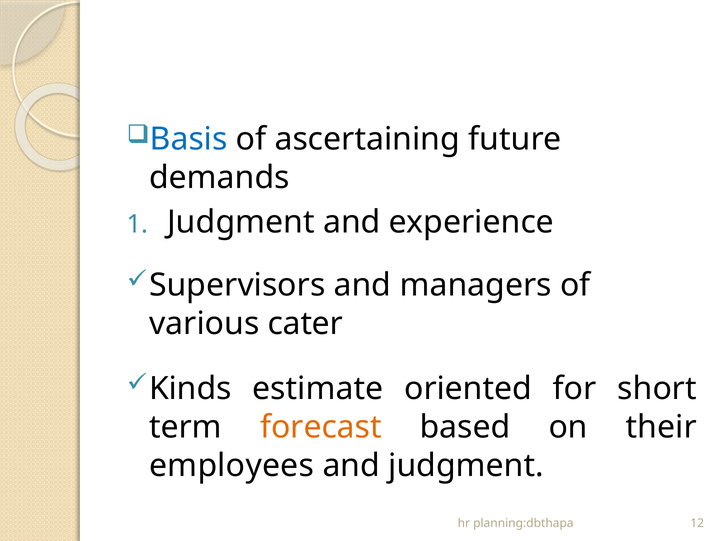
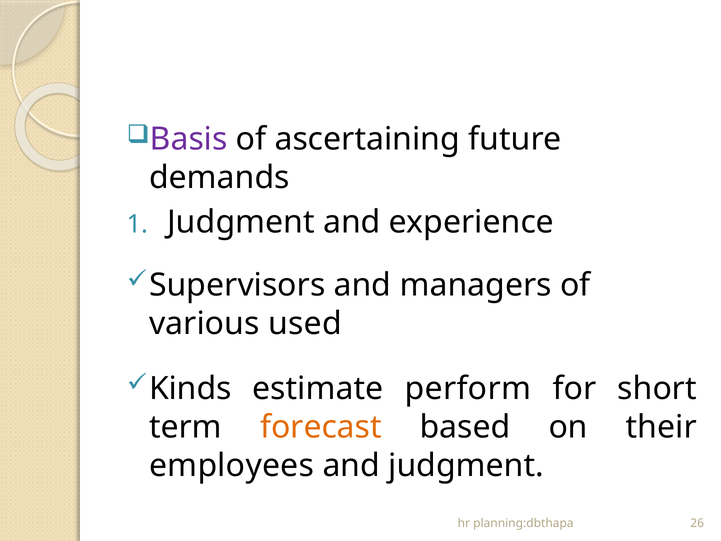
Basis colour: blue -> purple
cater: cater -> used
oriented: oriented -> perform
12: 12 -> 26
